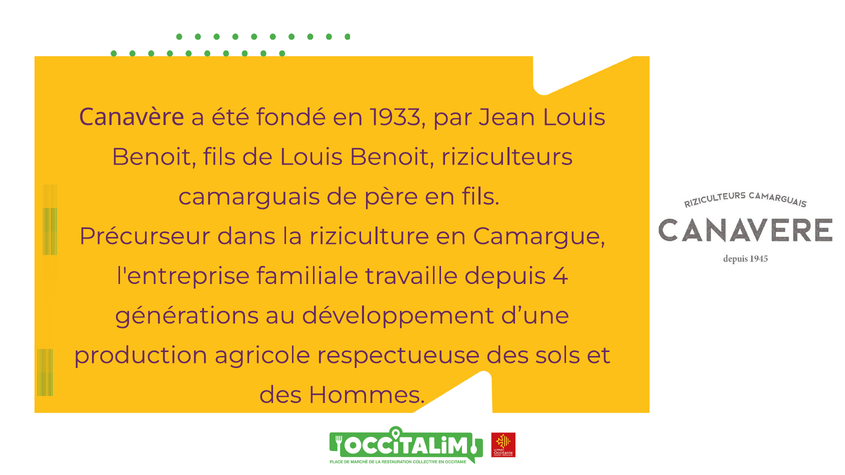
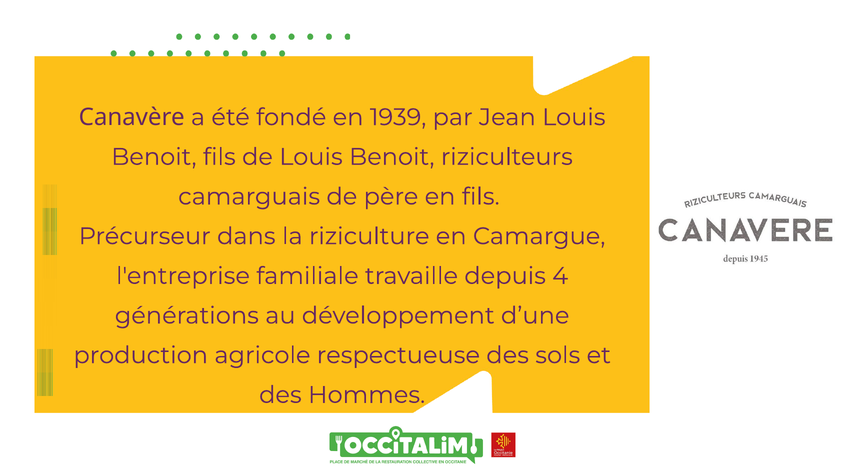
1933: 1933 -> 1939
